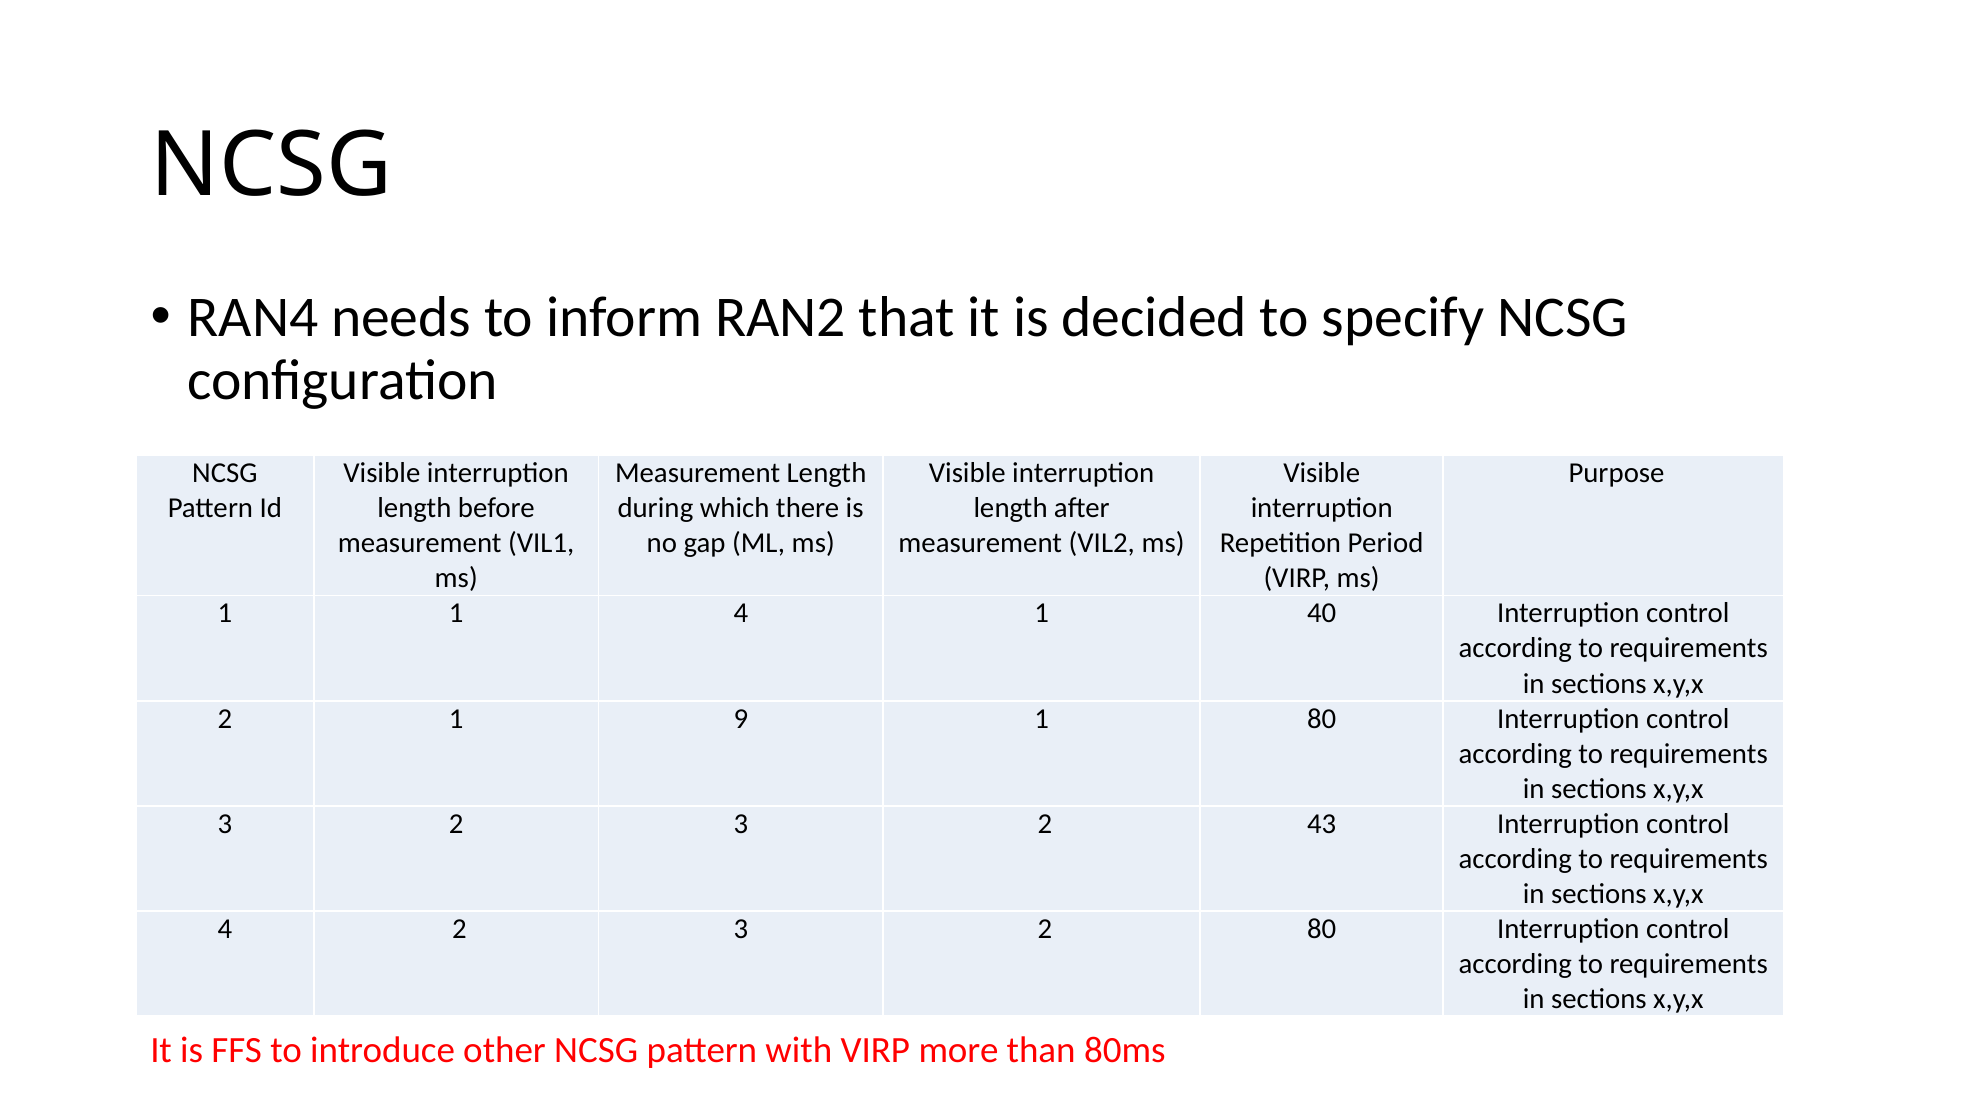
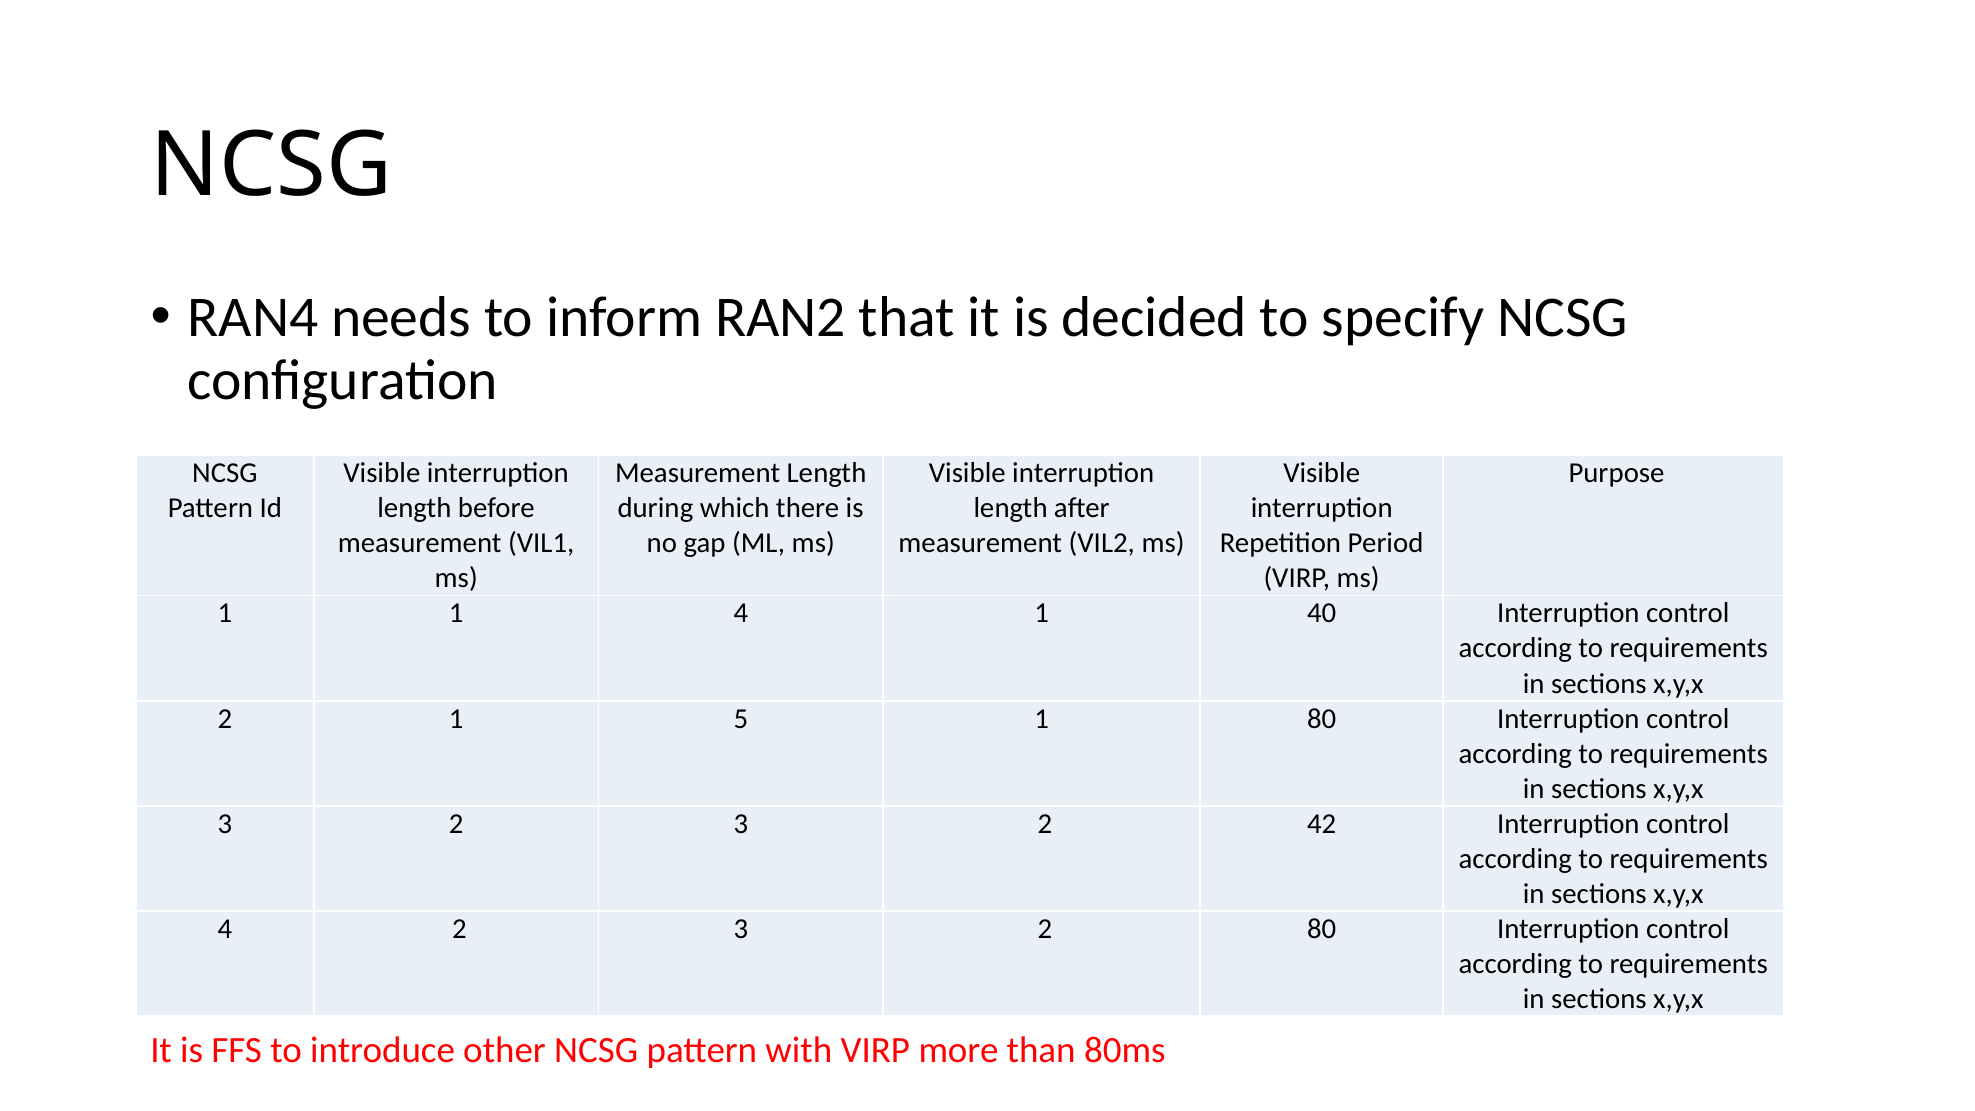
9: 9 -> 5
43: 43 -> 42
